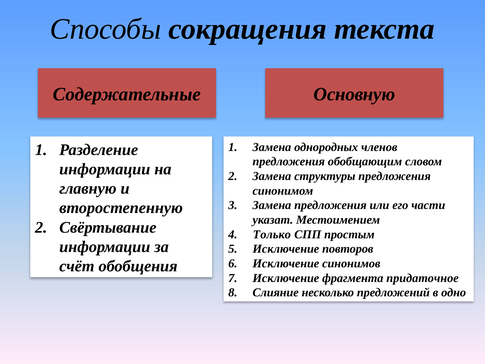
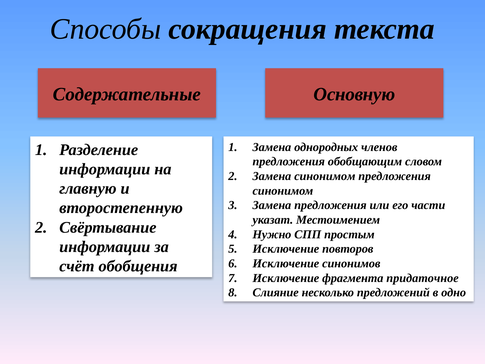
Замена структуры: структуры -> синонимом
Только: Только -> Нужно
